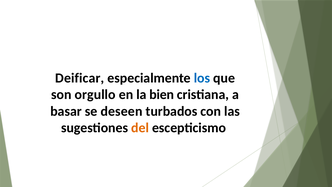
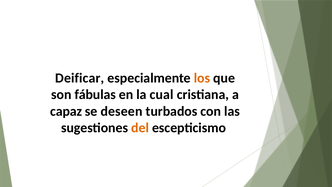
los colour: blue -> orange
orgullo: orgullo -> fábulas
bien: bien -> cual
basar: basar -> capaz
